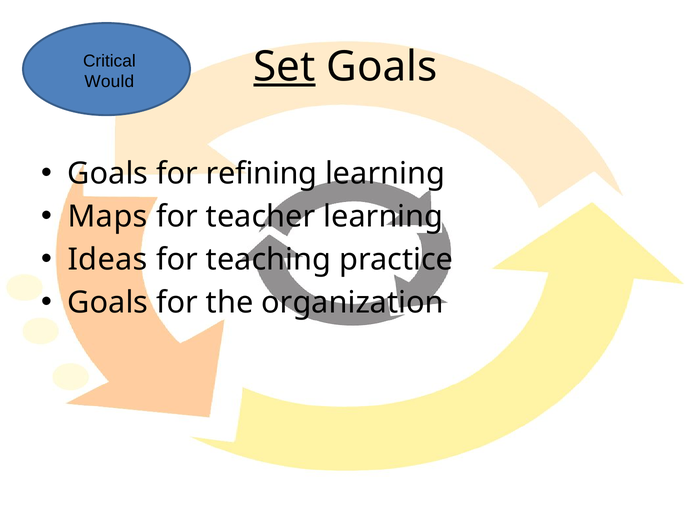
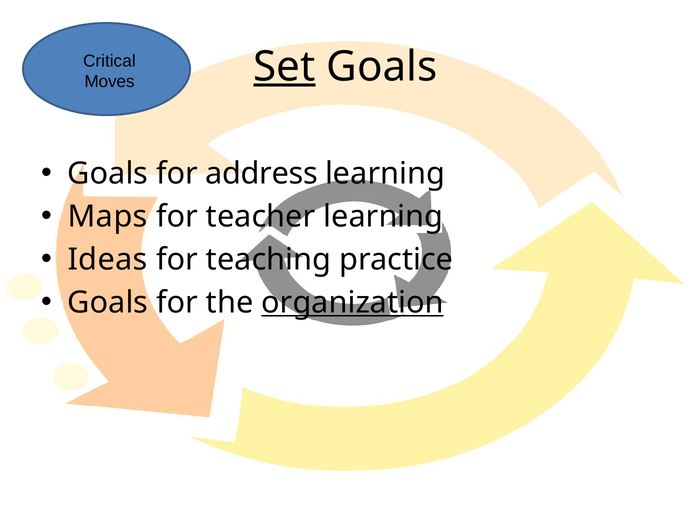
Would: Would -> Moves
refining: refining -> address
organization underline: none -> present
